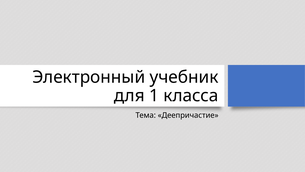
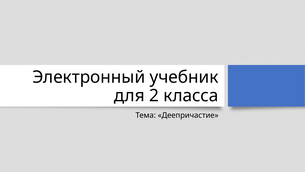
1: 1 -> 2
